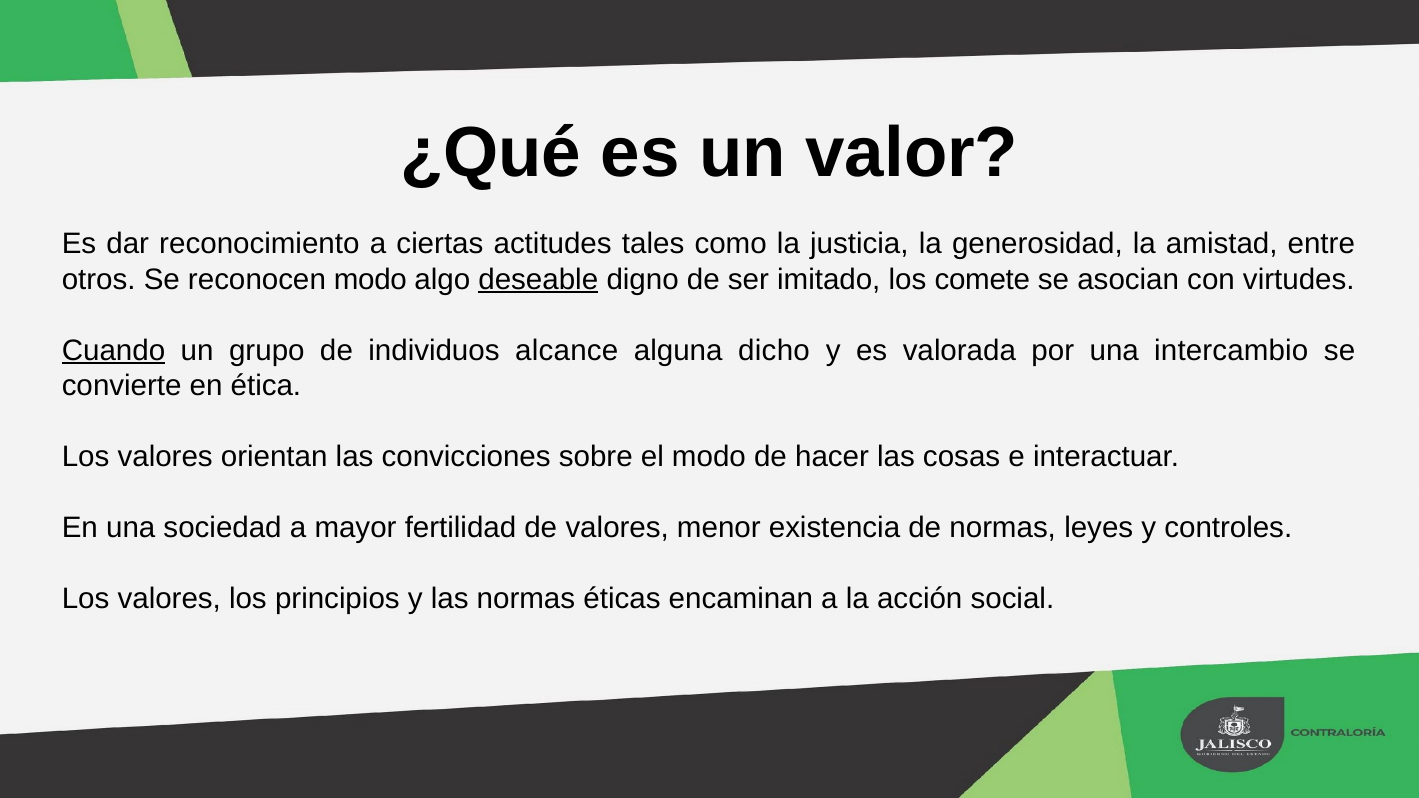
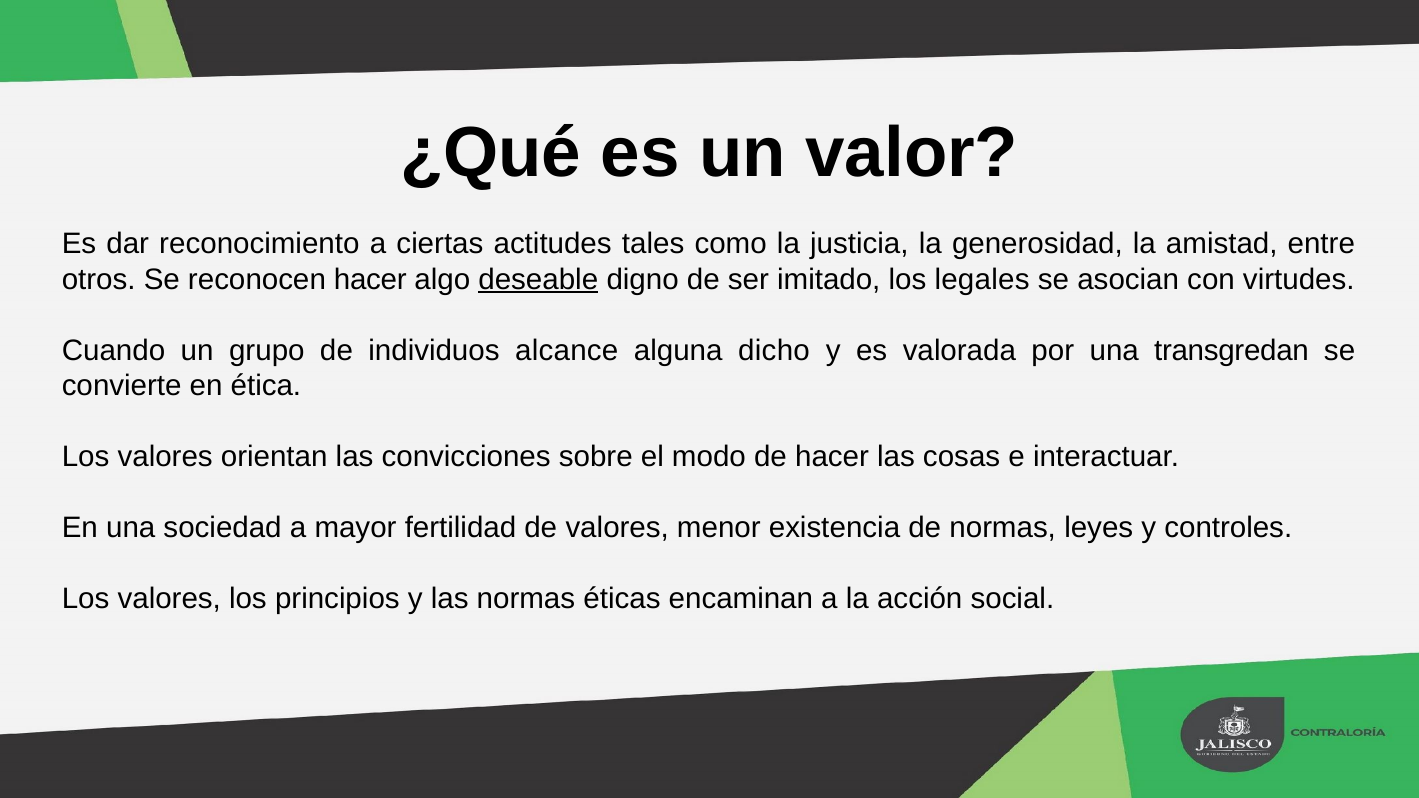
reconocen modo: modo -> hacer
comete: comete -> legales
Cuando underline: present -> none
intercambio: intercambio -> transgredan
